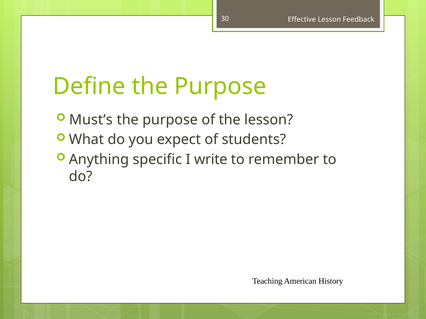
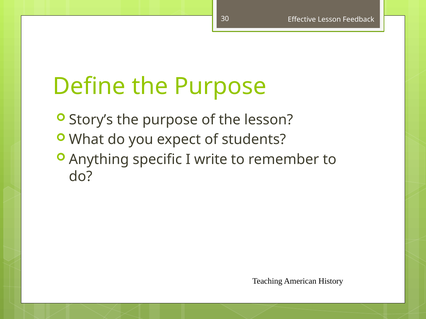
Must’s: Must’s -> Story’s
